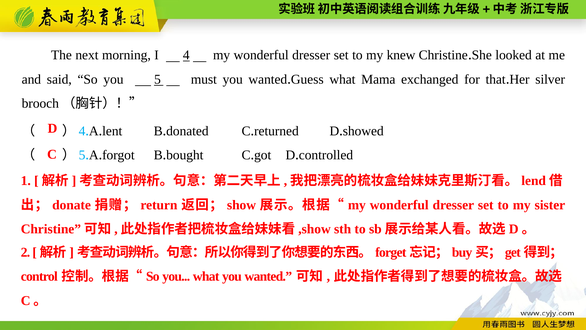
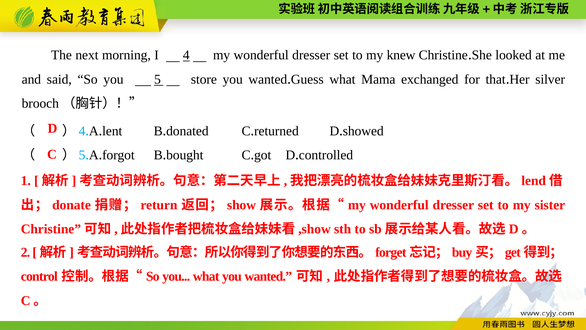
must: must -> store
